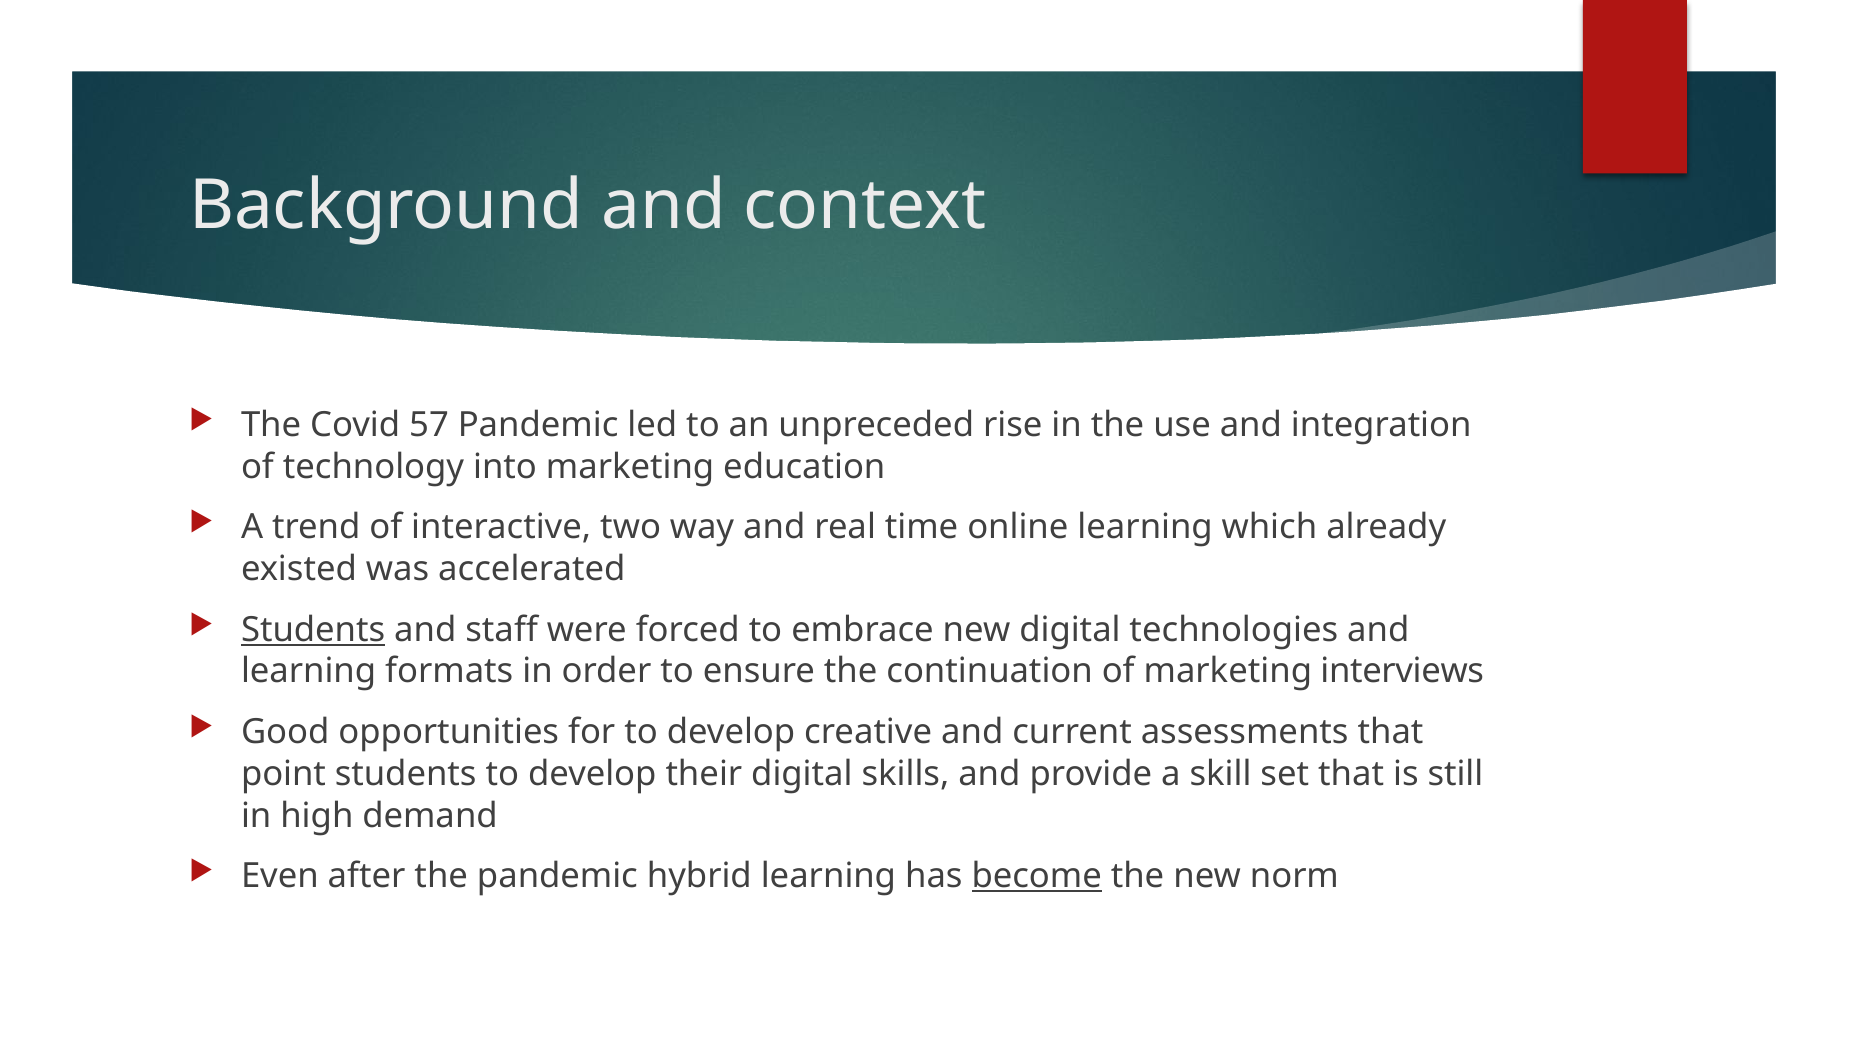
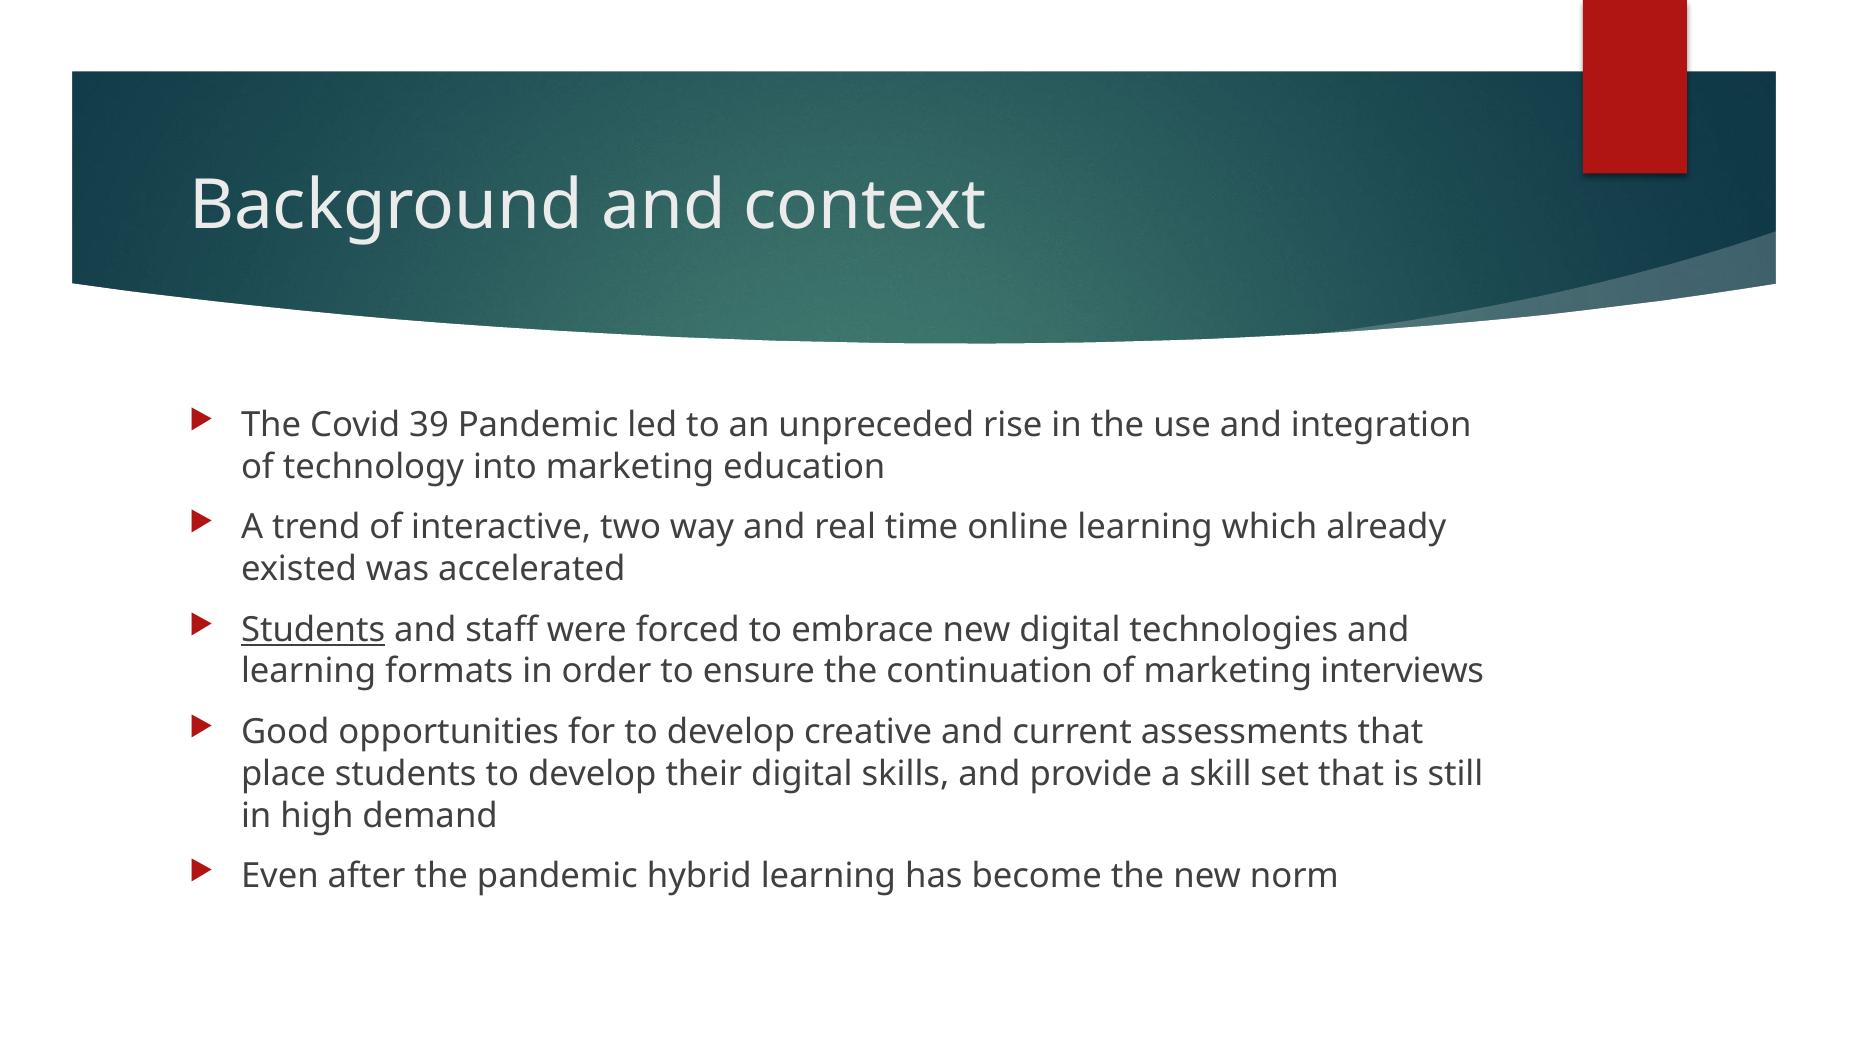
57: 57 -> 39
point: point -> place
become underline: present -> none
